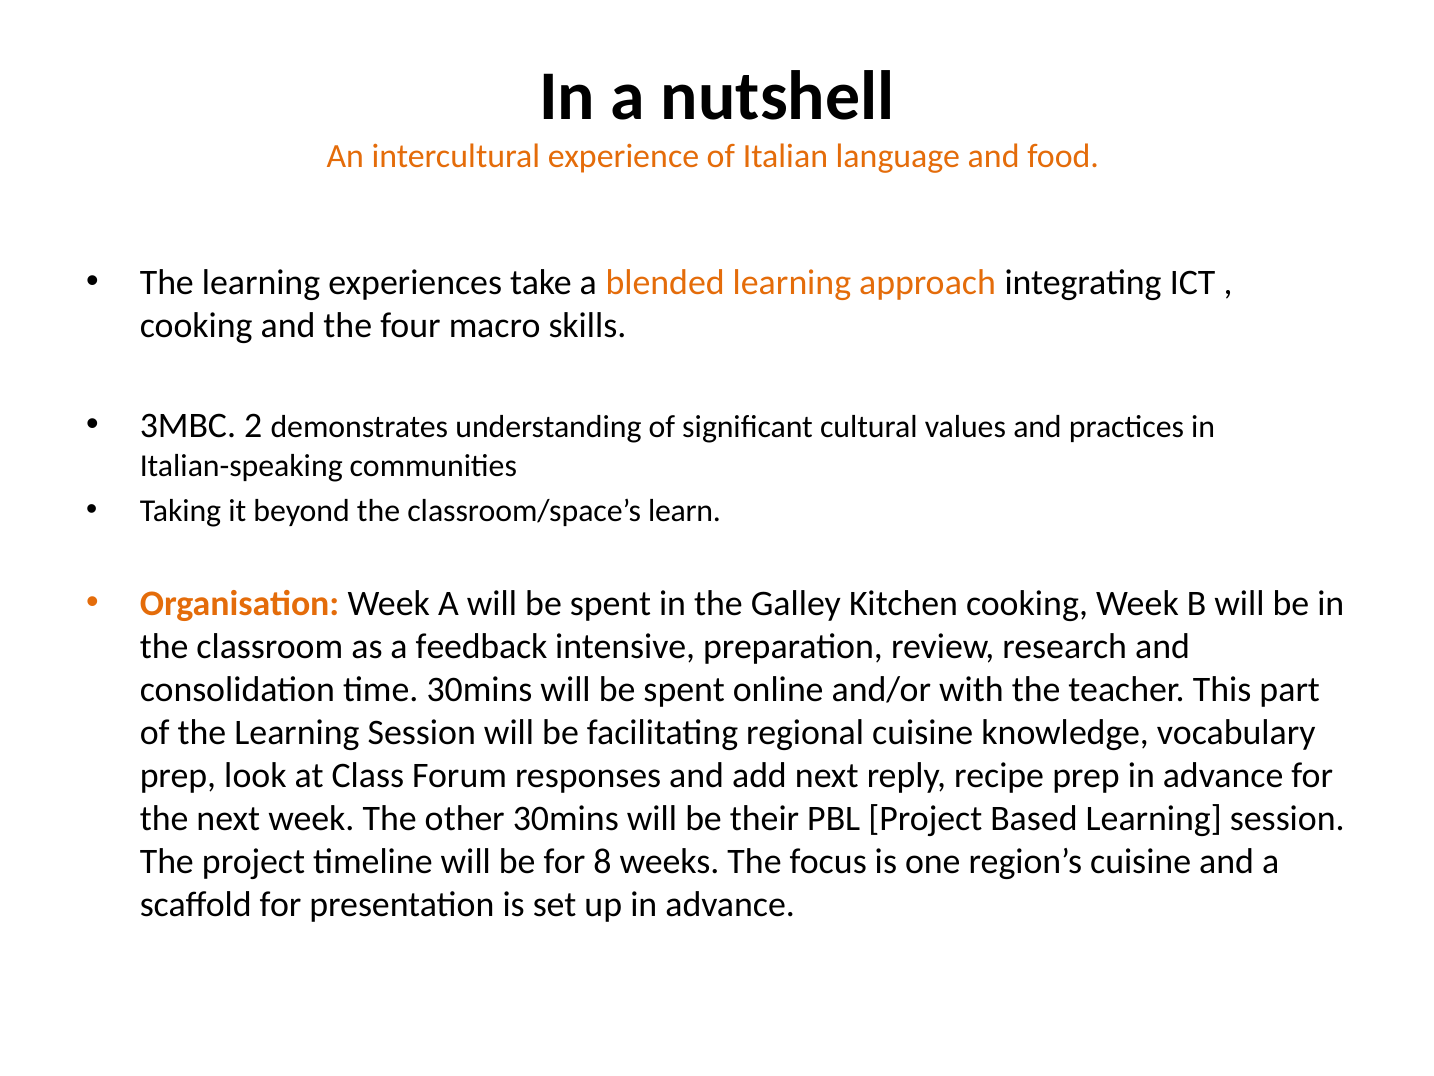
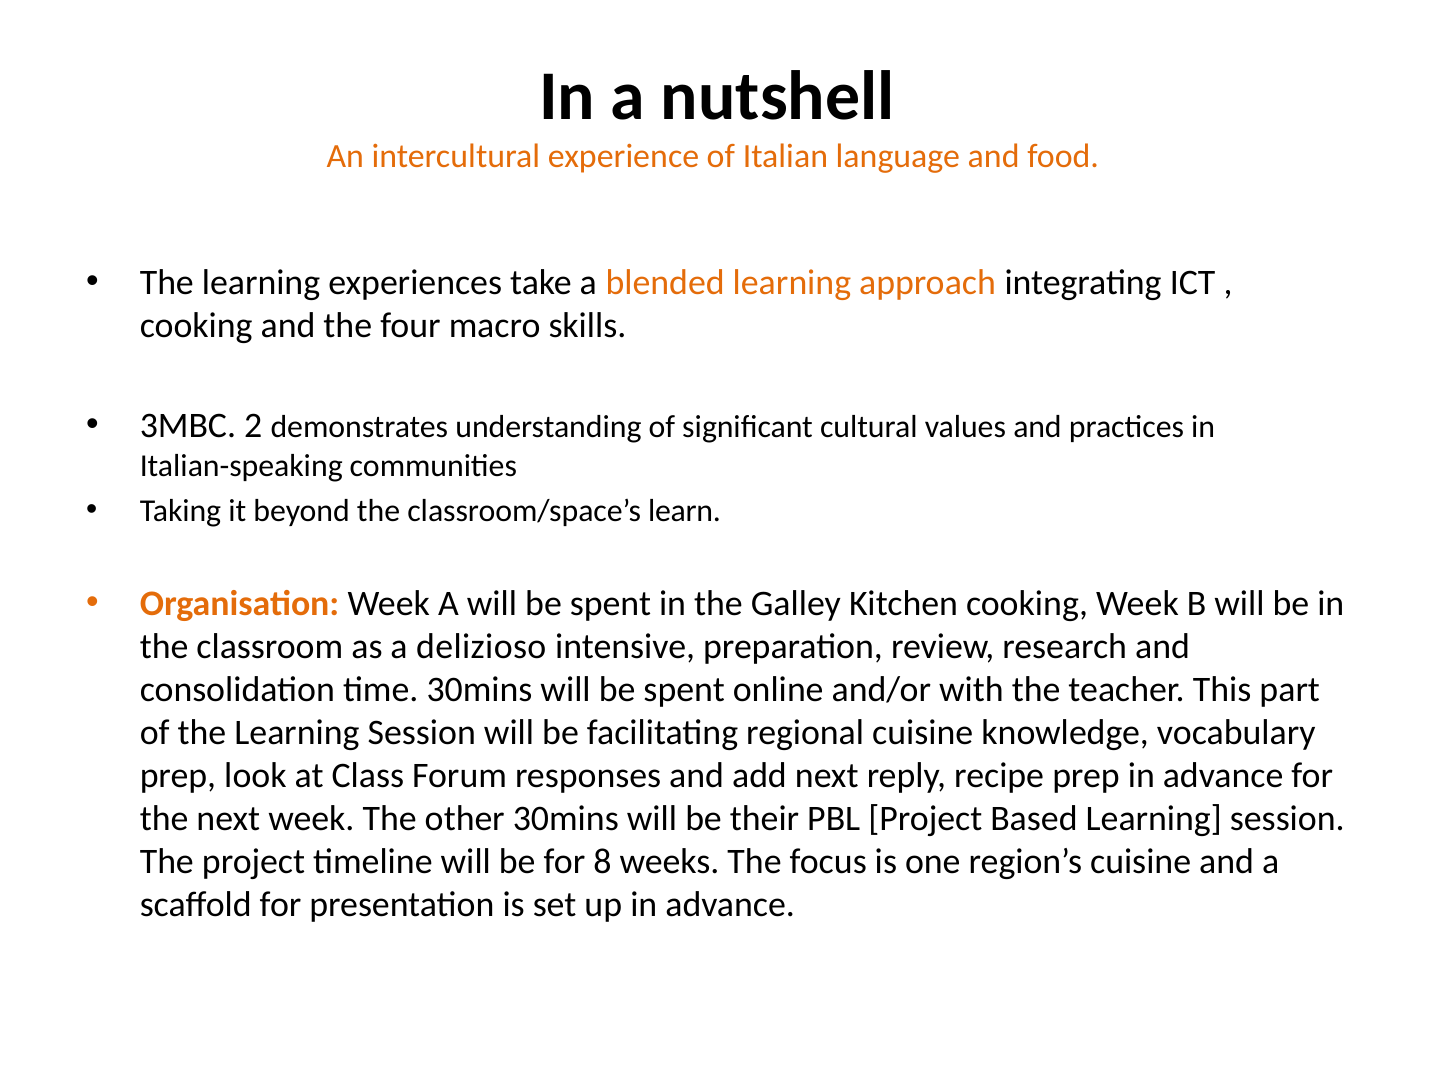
feedback: feedback -> delizioso
